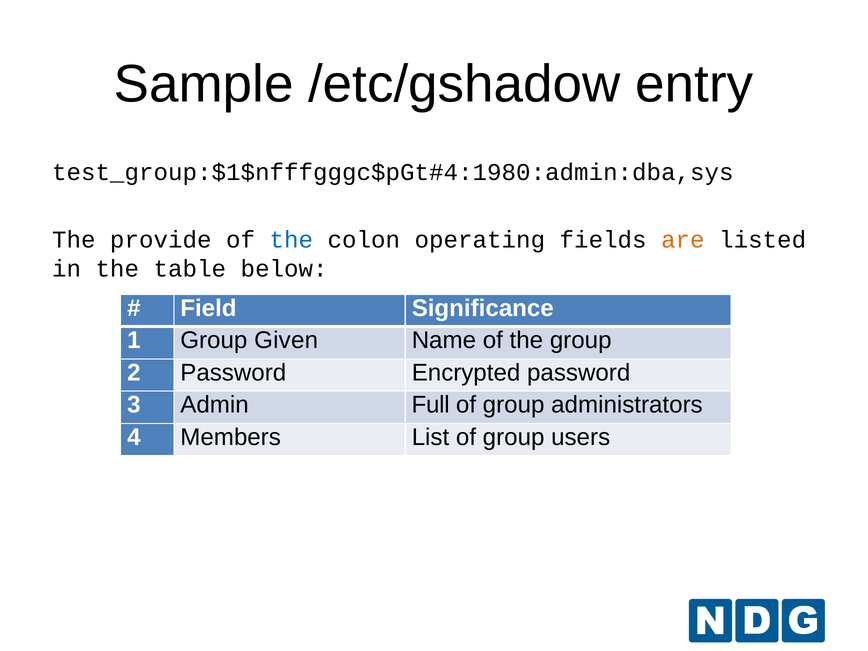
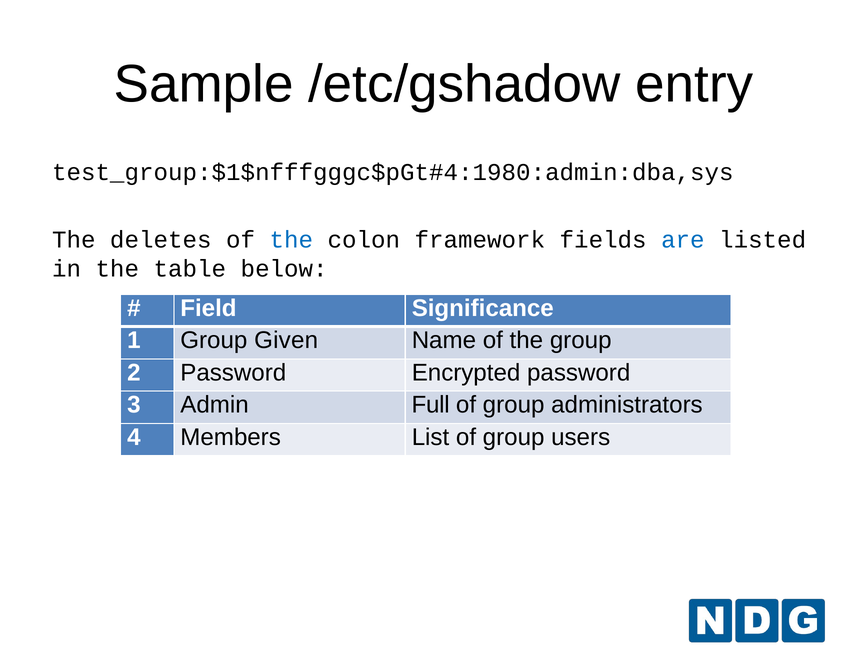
provide: provide -> deletes
operating: operating -> framework
are colour: orange -> blue
